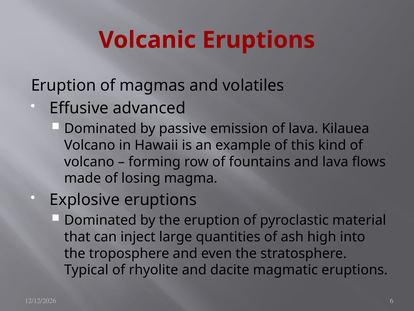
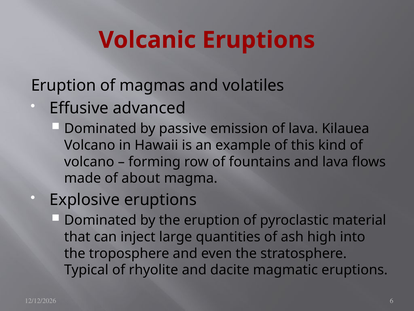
losing: losing -> about
